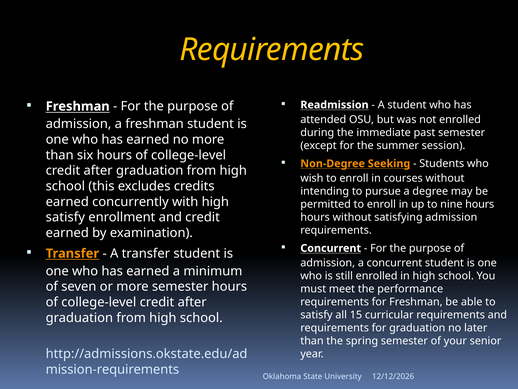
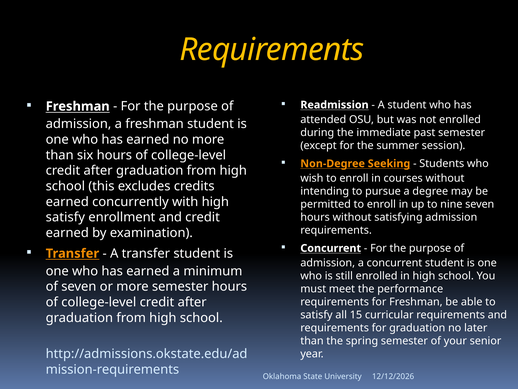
nine hours: hours -> seven
